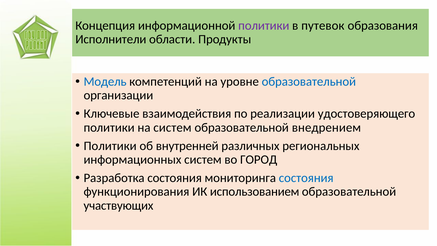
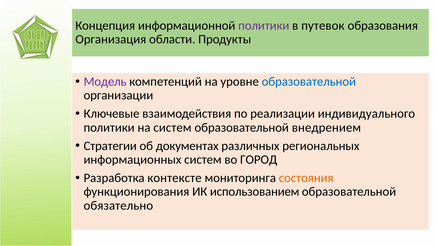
Исполнители: Исполнители -> Организация
Модель colour: blue -> purple
удостоверяющего: удостоверяющего -> индивидуального
Политики at (110, 146): Политики -> Стратегии
внутренней: внутренней -> документах
Разработка состояния: состояния -> контексте
состояния at (306, 178) colour: blue -> orange
участвующих: участвующих -> обязательно
